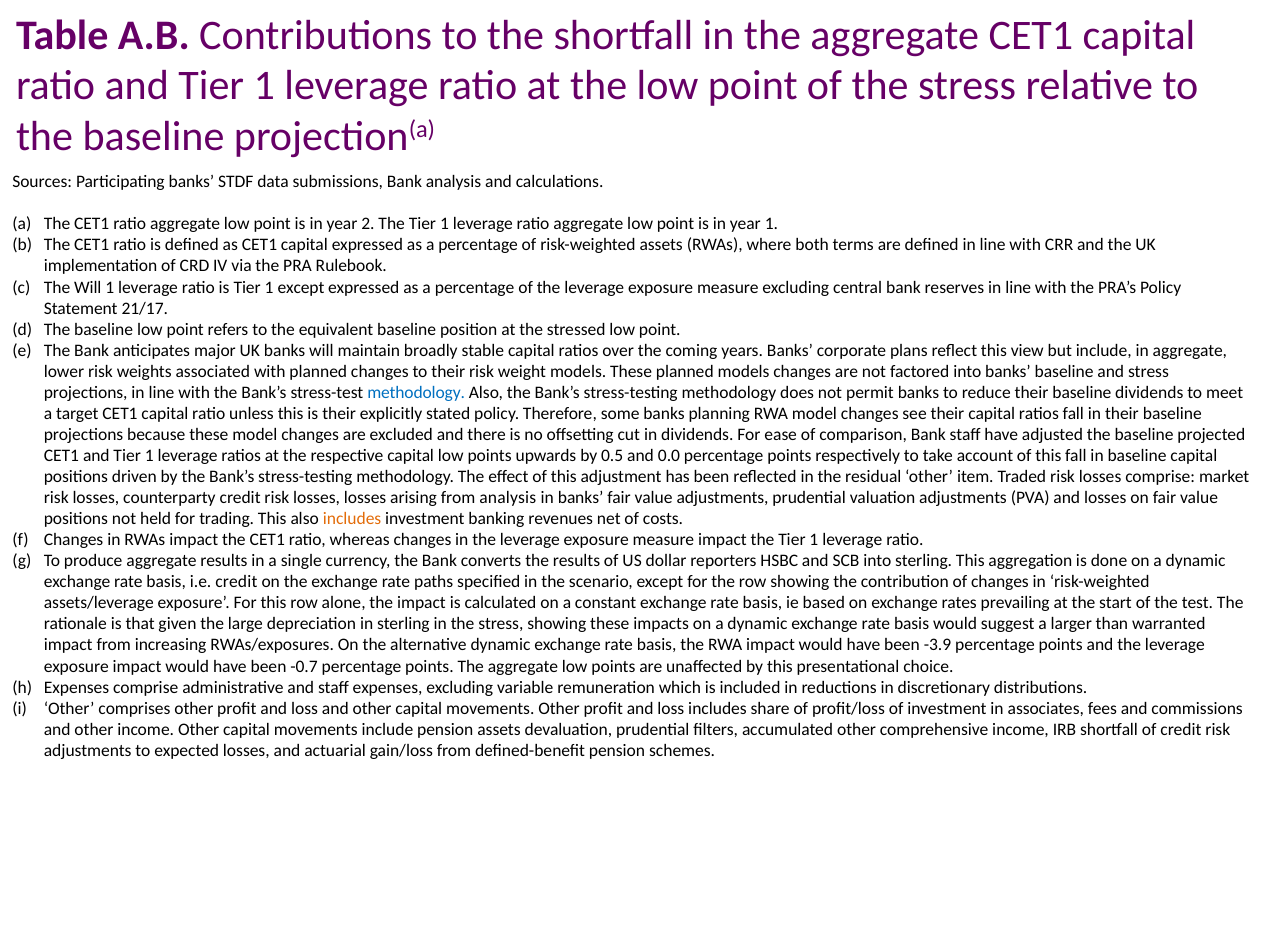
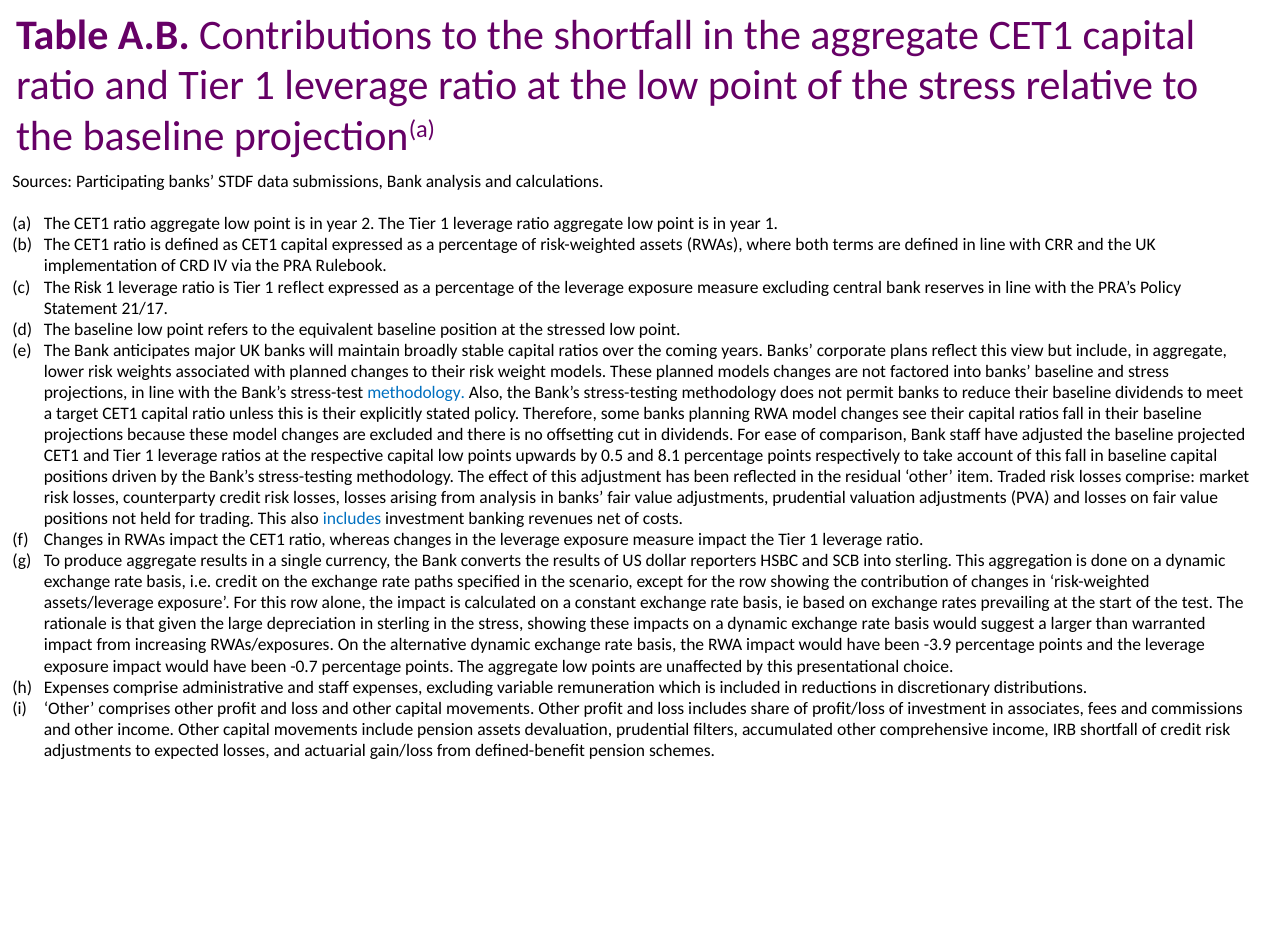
The Will: Will -> Risk
1 except: except -> reflect
0.0: 0.0 -> 8.1
includes at (352, 519) colour: orange -> blue
